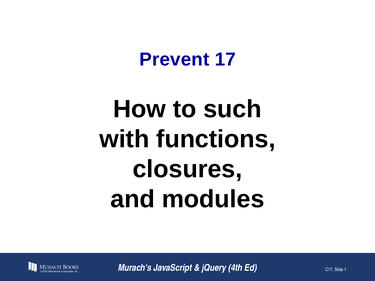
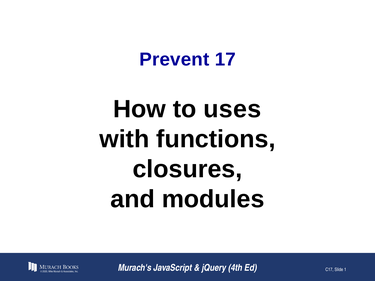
such: such -> uses
